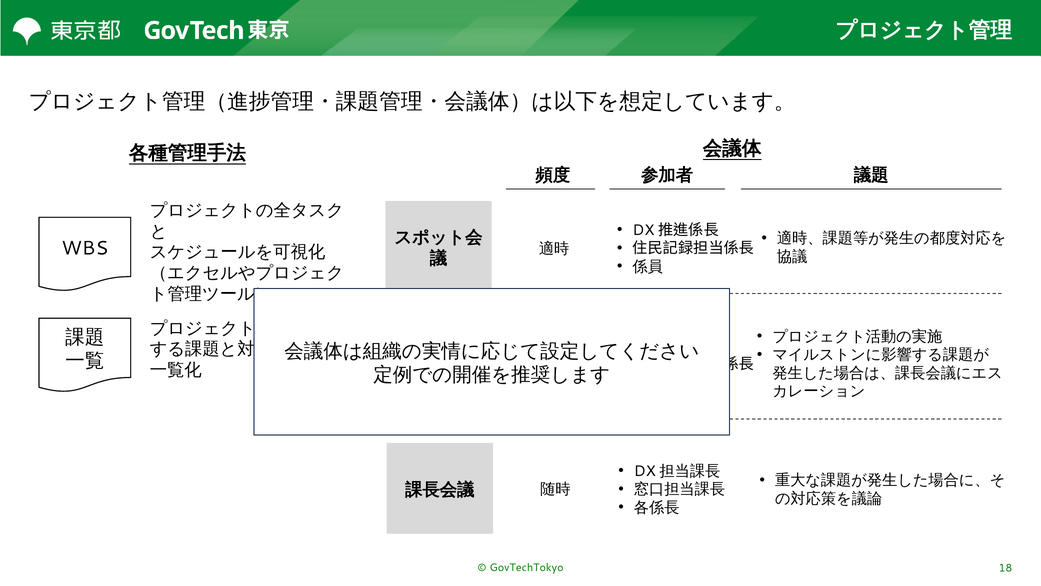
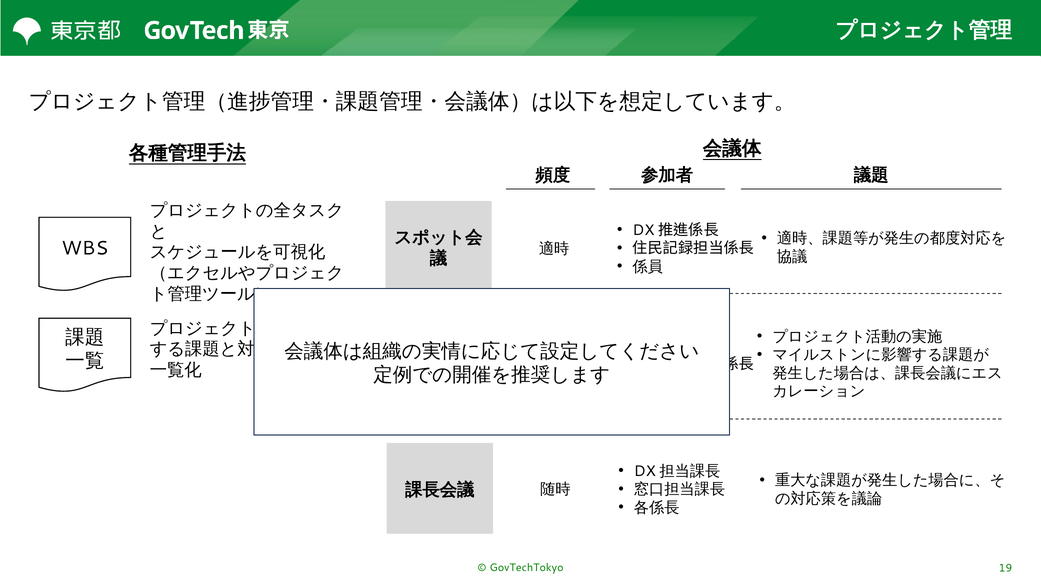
18: 18 -> 19
